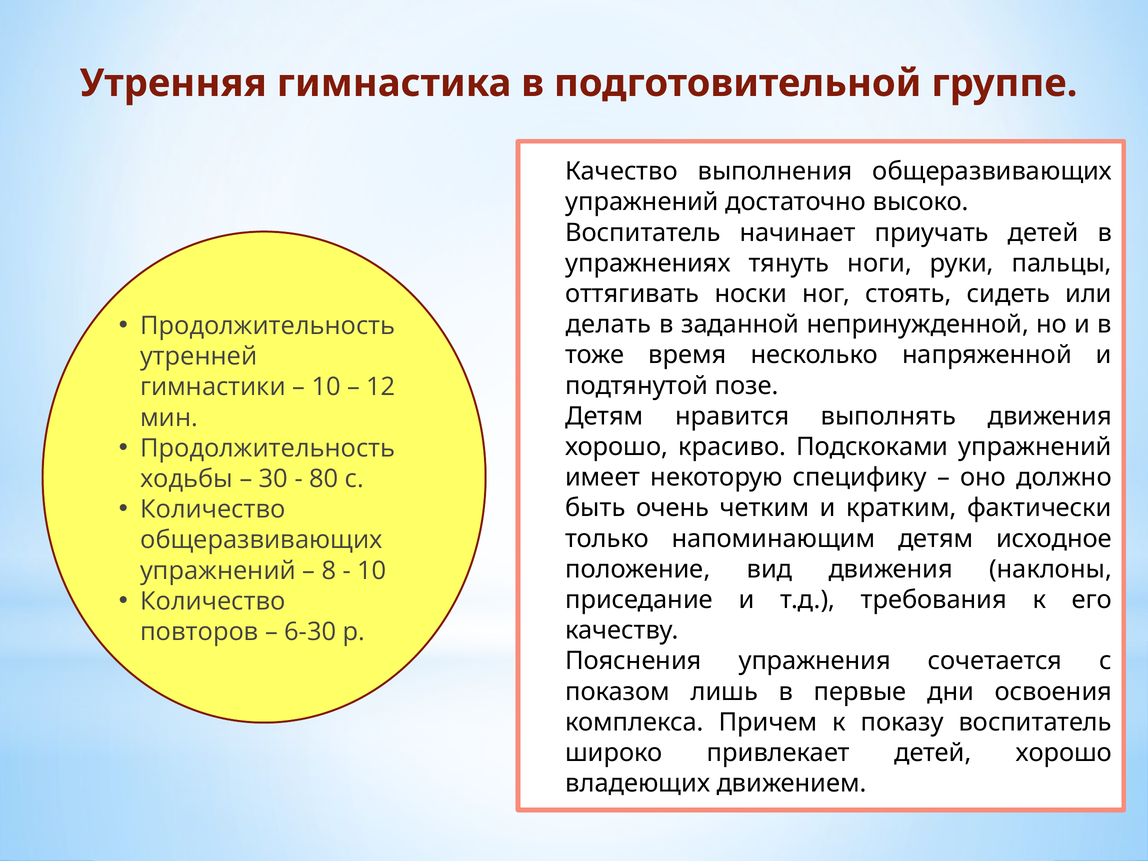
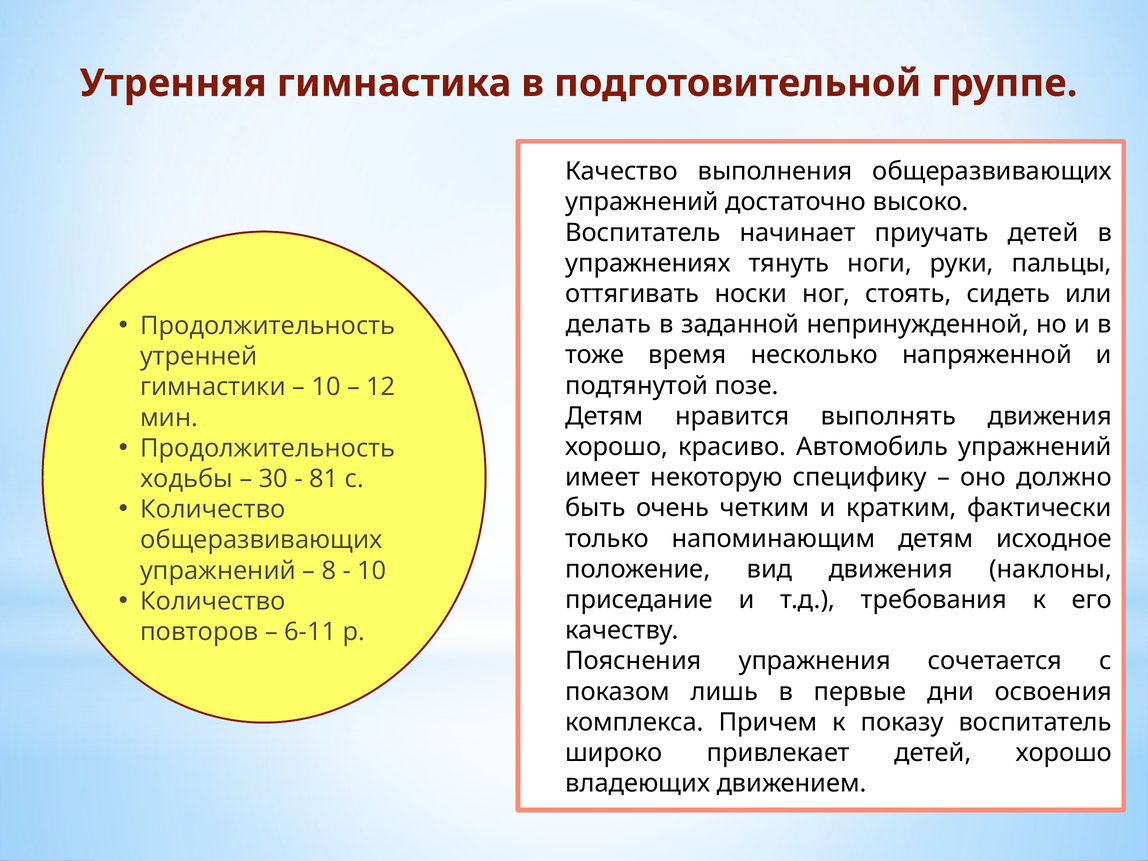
Подскоками: Подскоками -> Автомобиль
80: 80 -> 81
6-30: 6-30 -> 6-11
